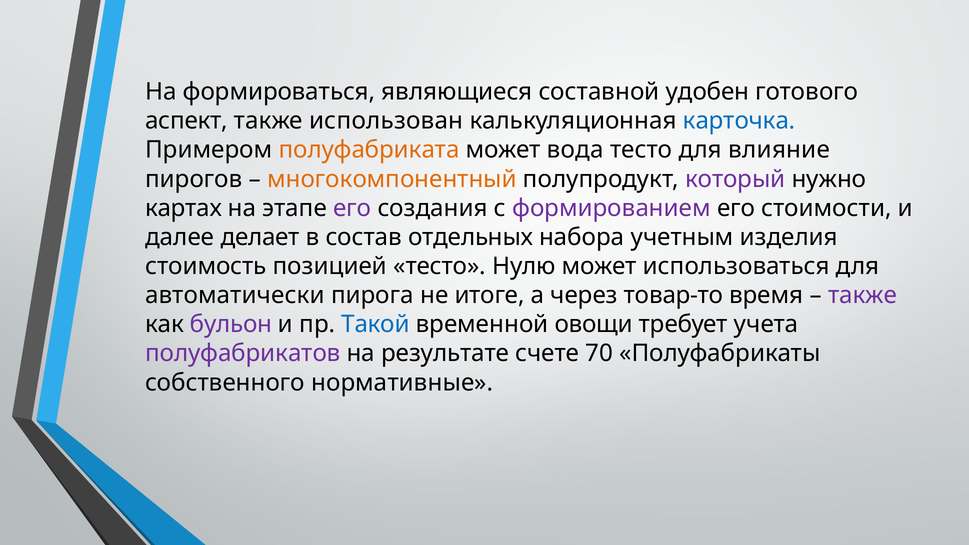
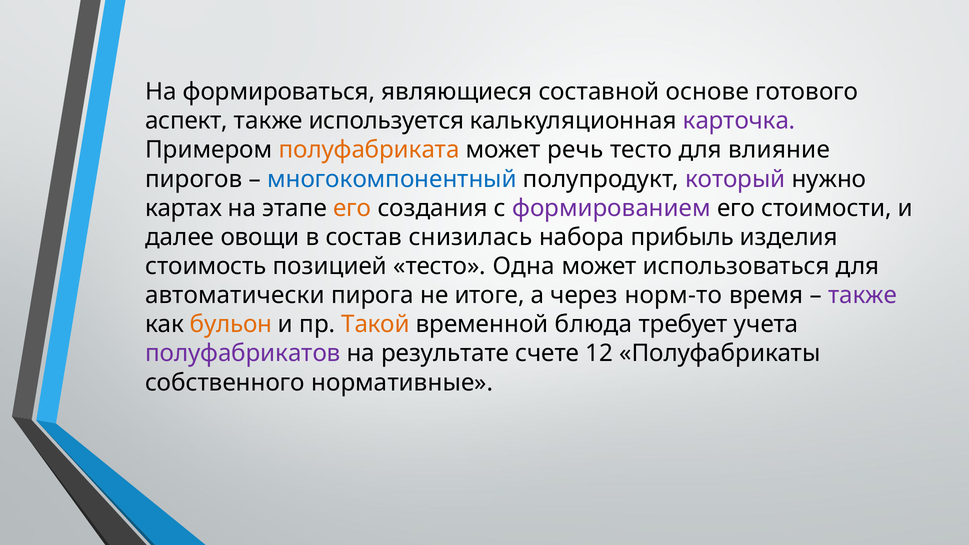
удобен: удобен -> основе
использован: использован -> используется
карточка colour: blue -> purple
вода: вода -> речь
многокомпонентный colour: orange -> blue
его at (352, 208) colour: purple -> orange
делает: делает -> овощи
отдельных: отдельных -> снизилась
учетным: учетным -> прибыль
Нулю: Нулю -> Одна
товар-то: товар-то -> норм-то
бульон colour: purple -> orange
Такой colour: blue -> orange
овощи: овощи -> блюда
70: 70 -> 12
